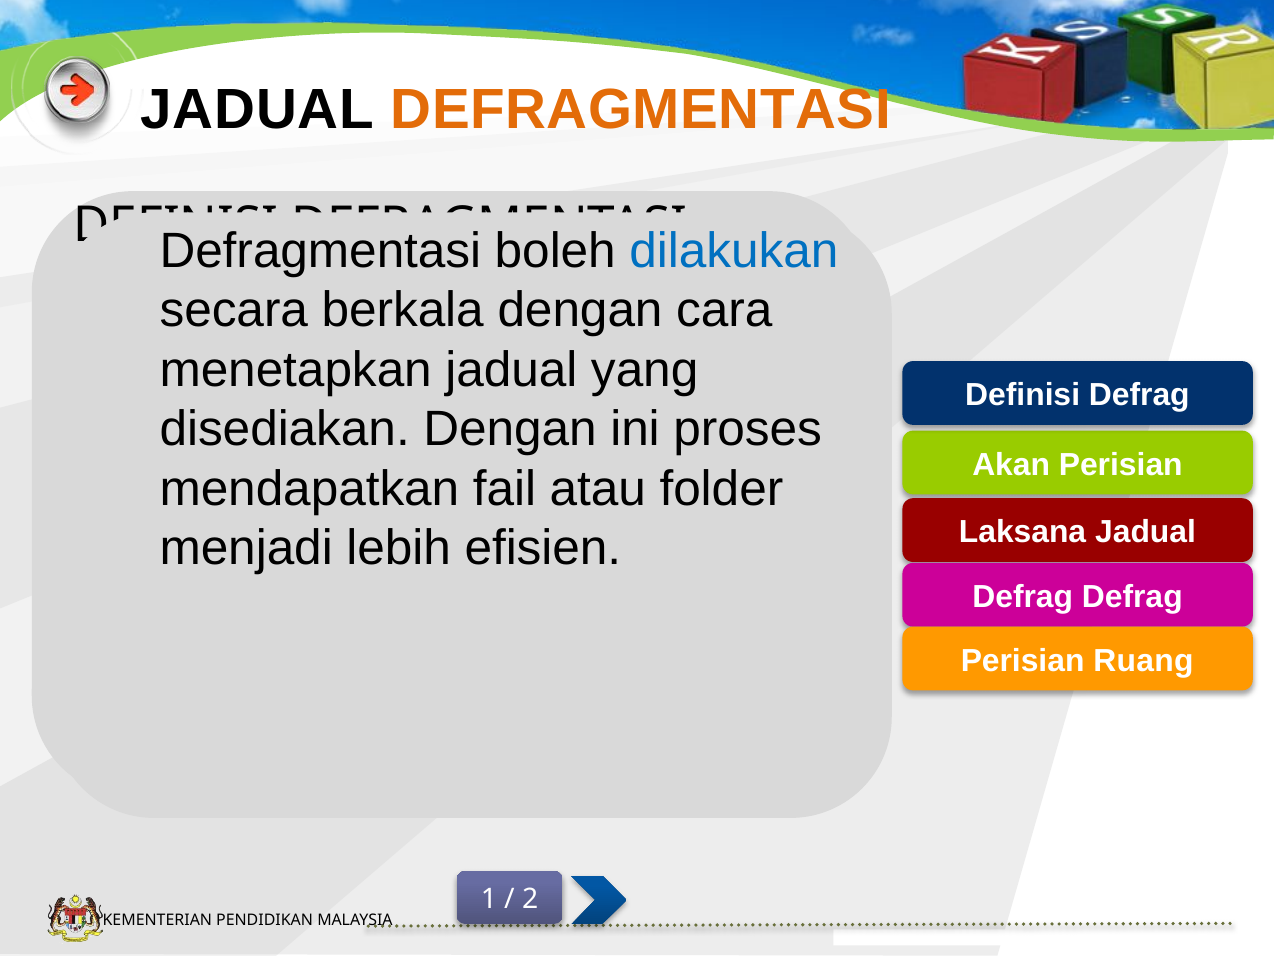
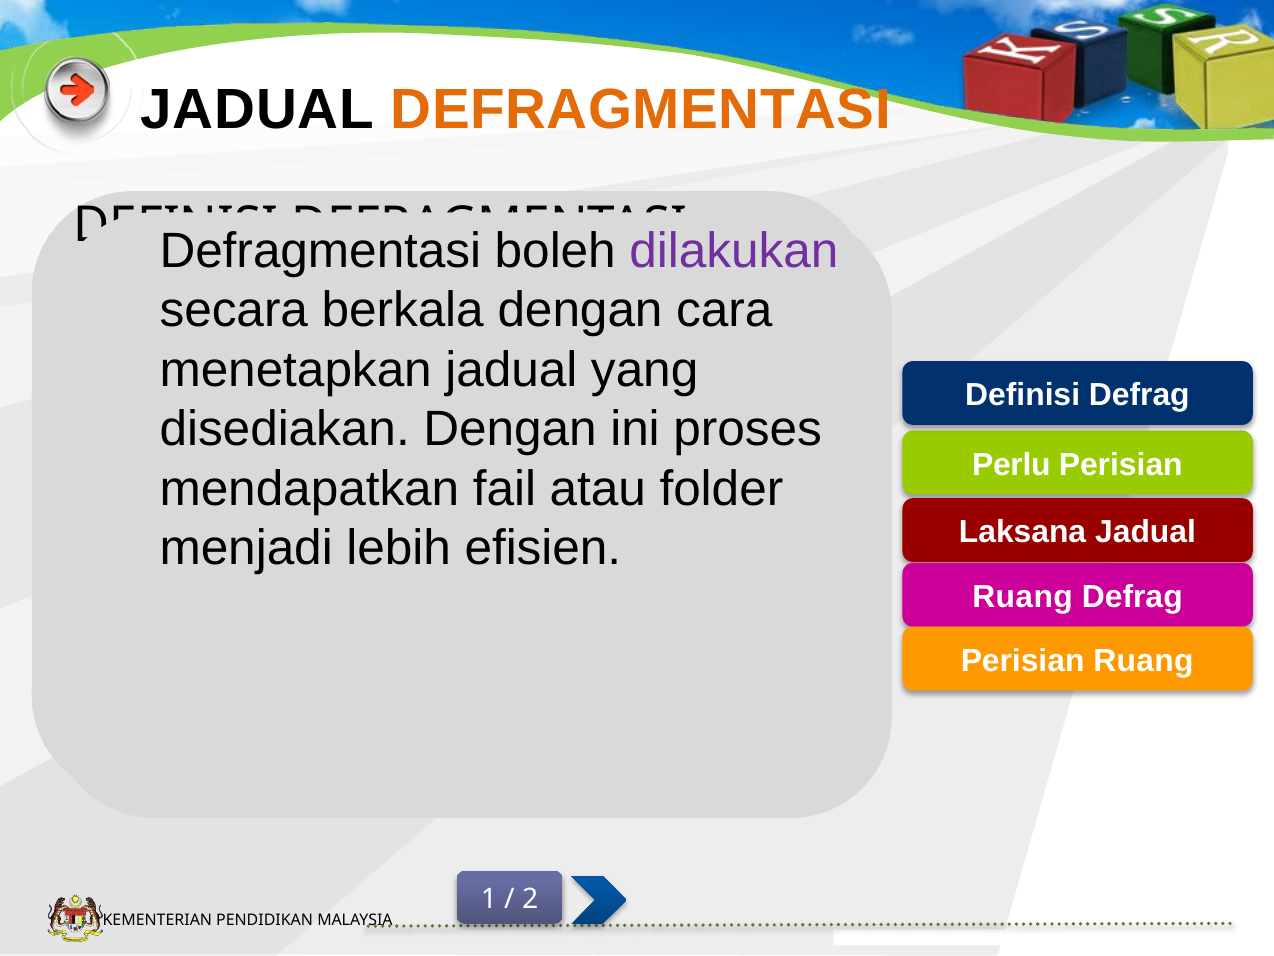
dilakukan at (734, 251) colour: blue -> purple
Akan at (1011, 464): Akan -> Perlu
Defrag at (1023, 597): Defrag -> Ruang
